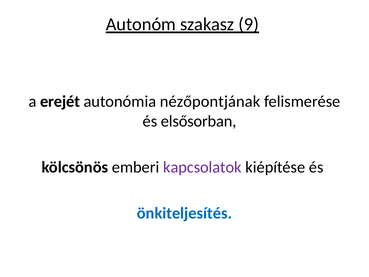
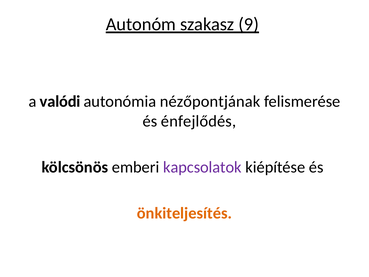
erejét: erejét -> valódi
elsősorban: elsősorban -> énfejlődés
önkiteljesítés colour: blue -> orange
